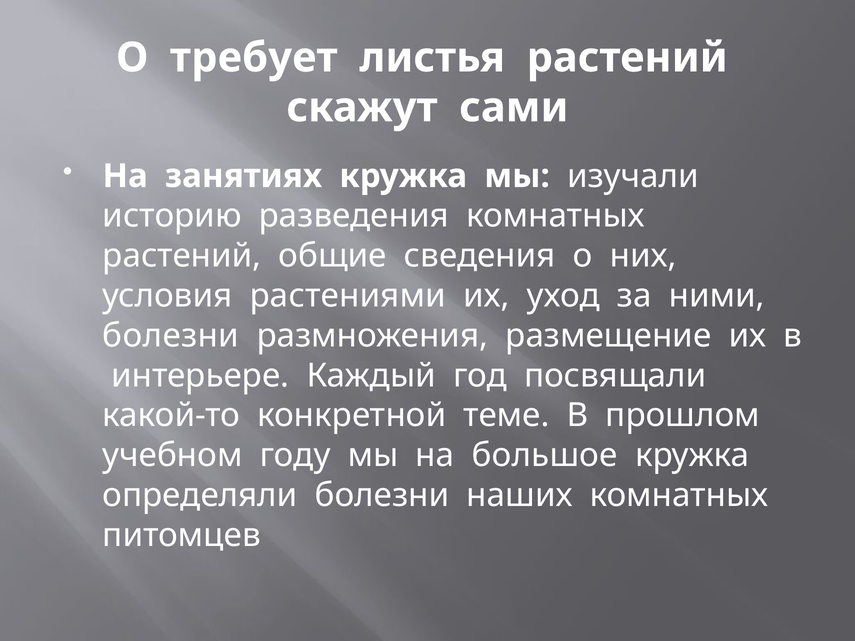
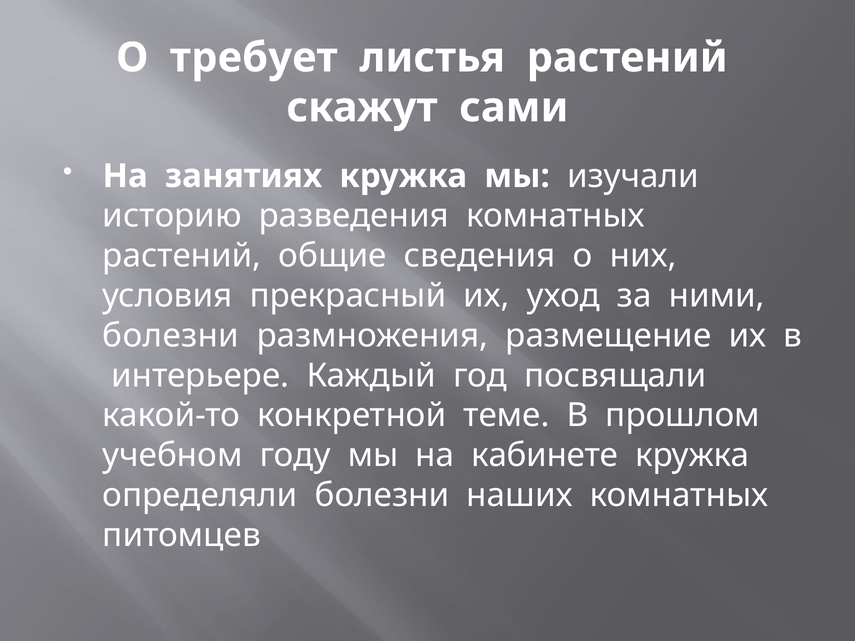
растениями: растениями -> прекрасный
большое: большое -> кабинете
